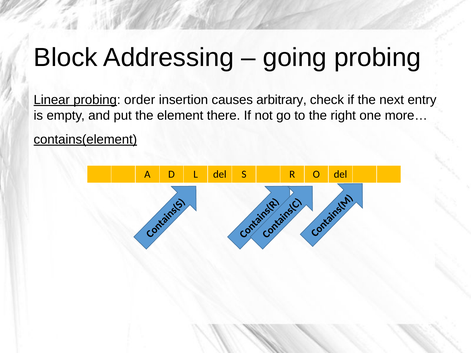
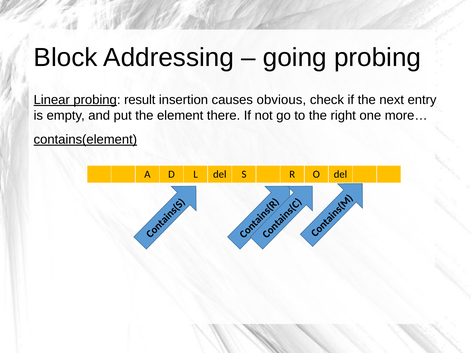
order: order -> result
arbitrary: arbitrary -> obvious
